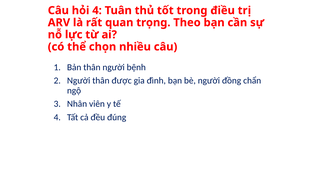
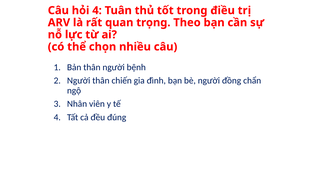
được: được -> chiến
